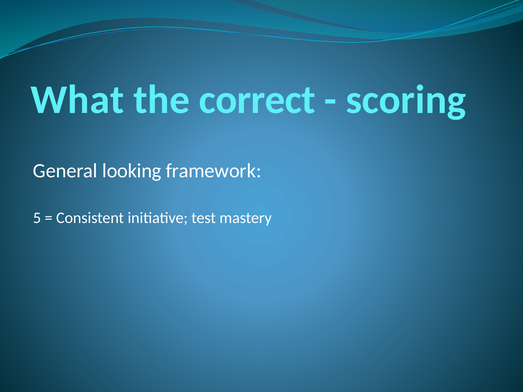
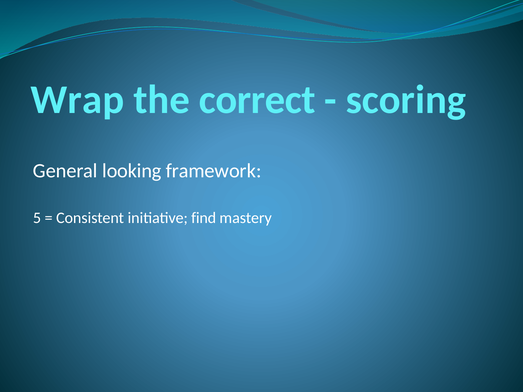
What: What -> Wrap
test: test -> find
